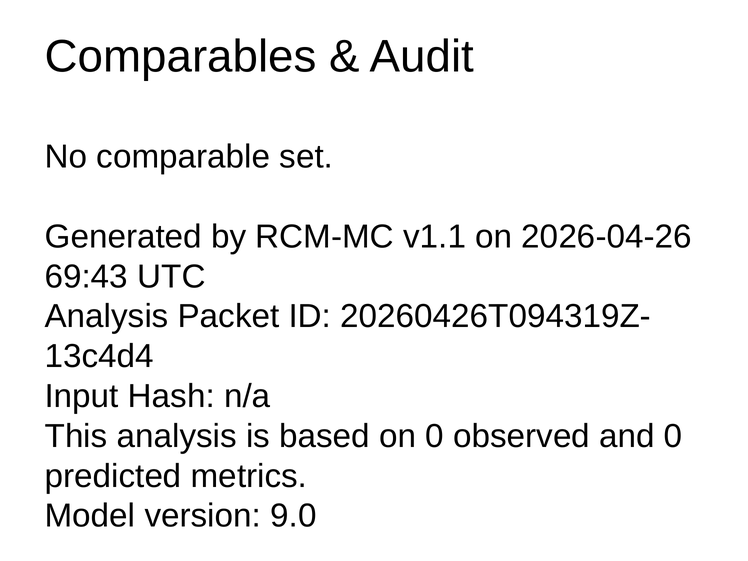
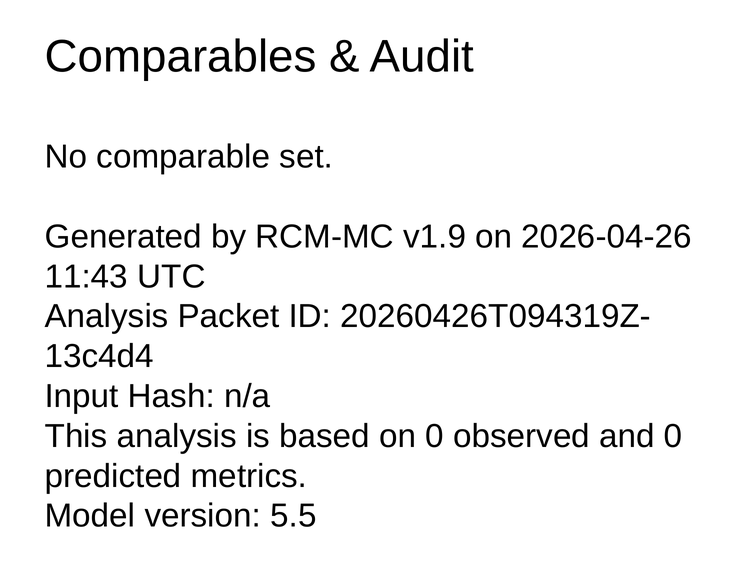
v1.1: v1.1 -> v1.9
69:43: 69:43 -> 11:43
9.0: 9.0 -> 5.5
